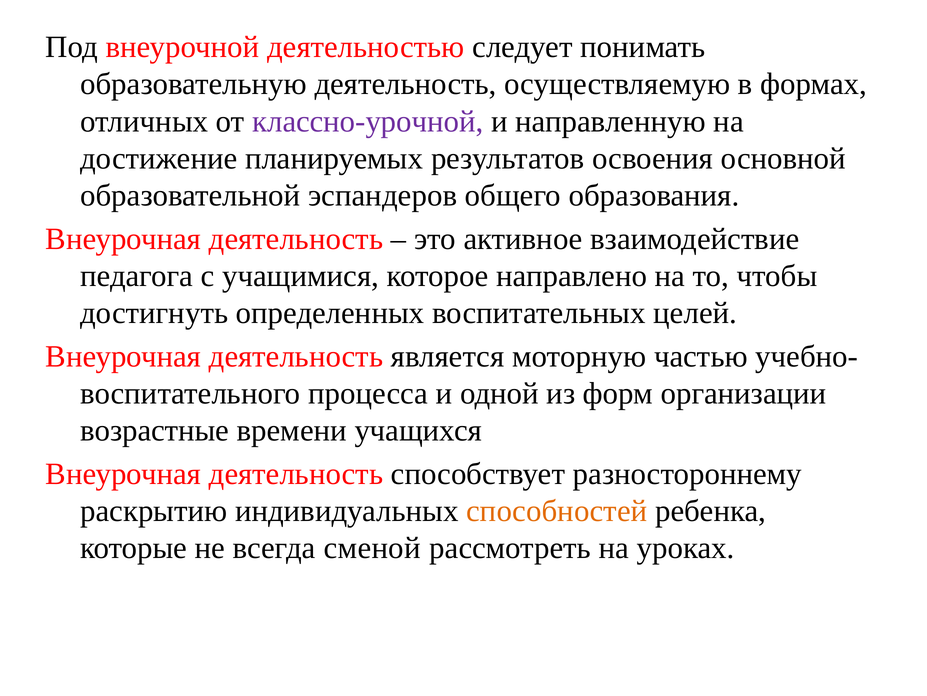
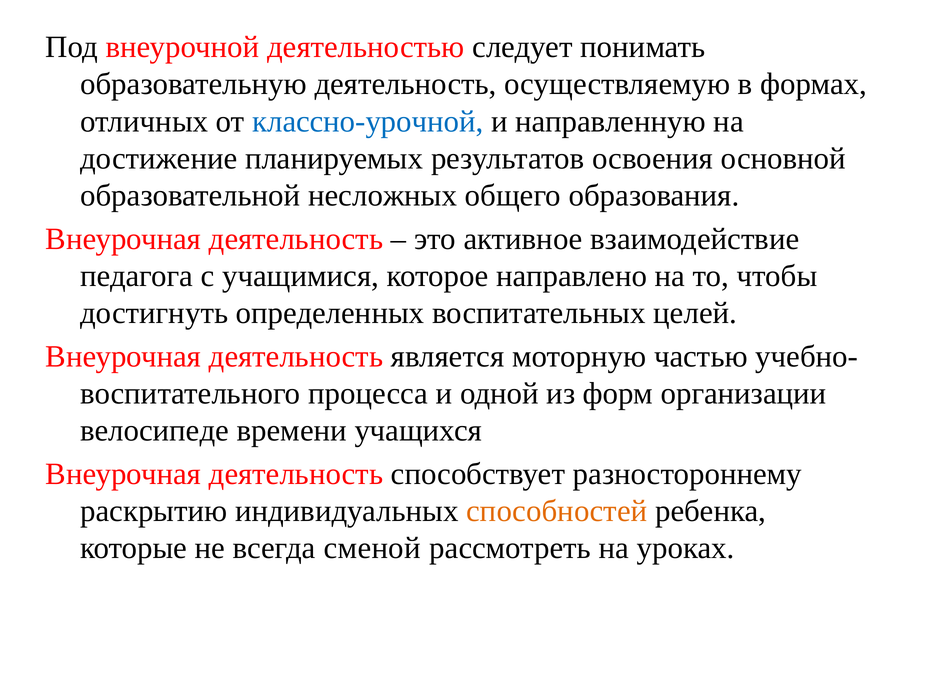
классно-урочной colour: purple -> blue
эспандеров: эспандеров -> несложных
возрастные: возрастные -> велосипеде
